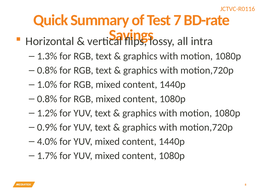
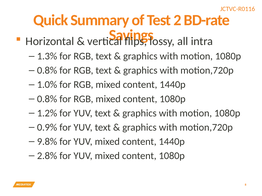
7: 7 -> 2
4.0%: 4.0% -> 9.8%
1.7%: 1.7% -> 2.8%
